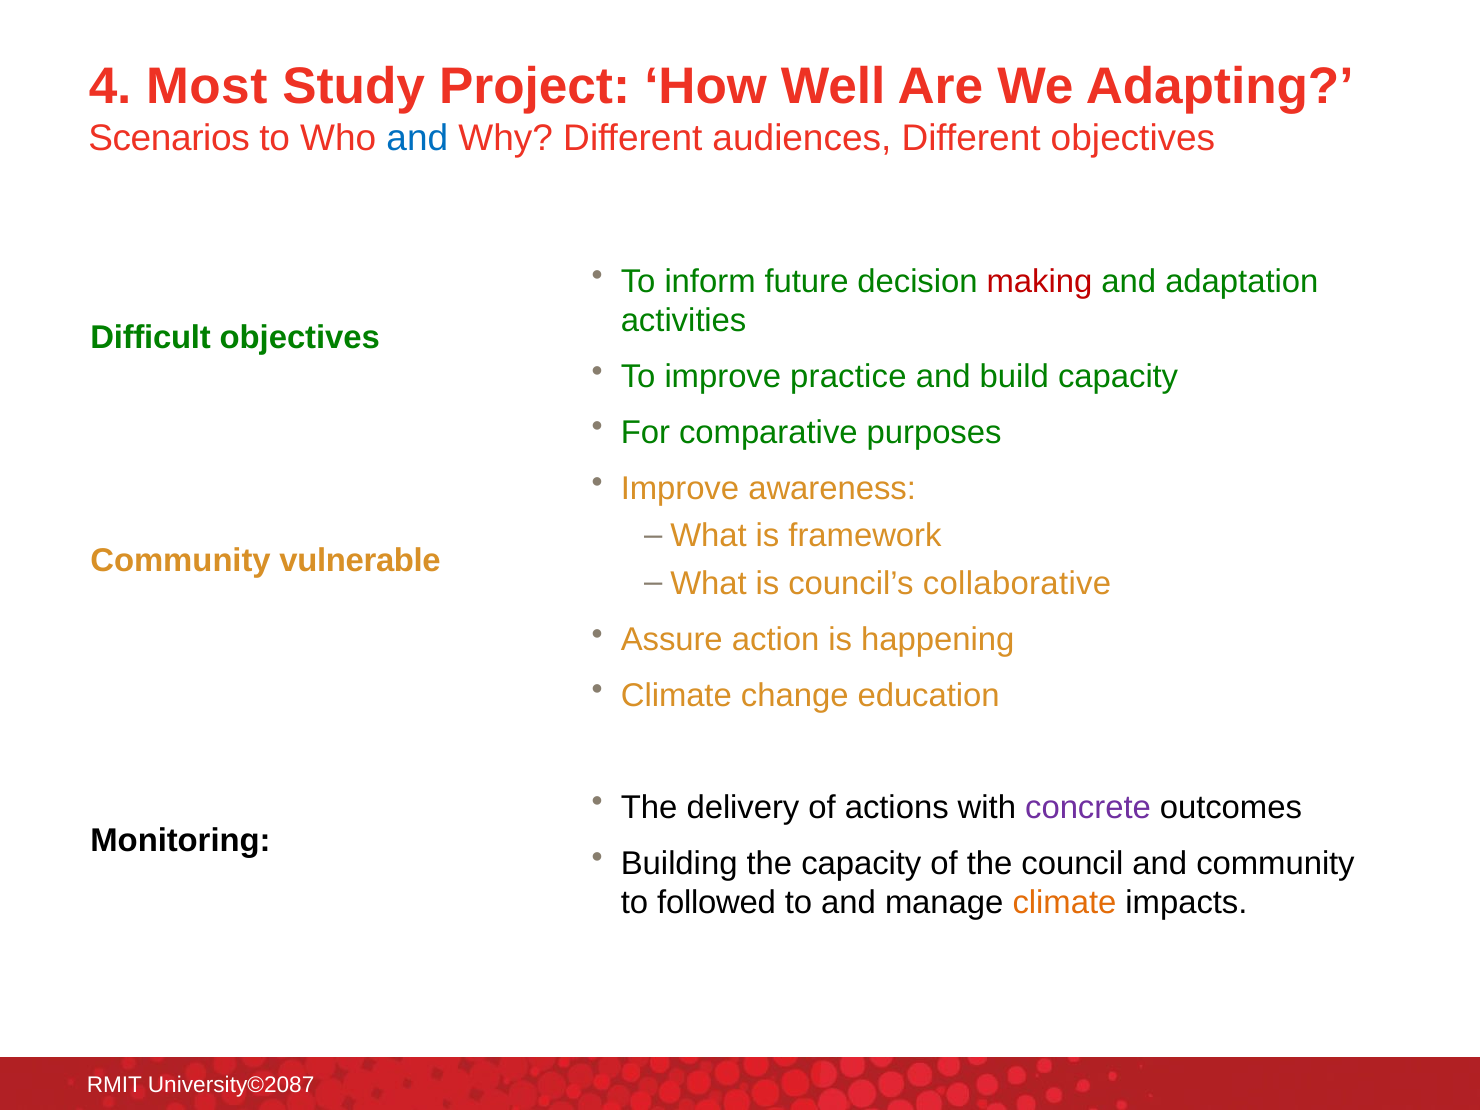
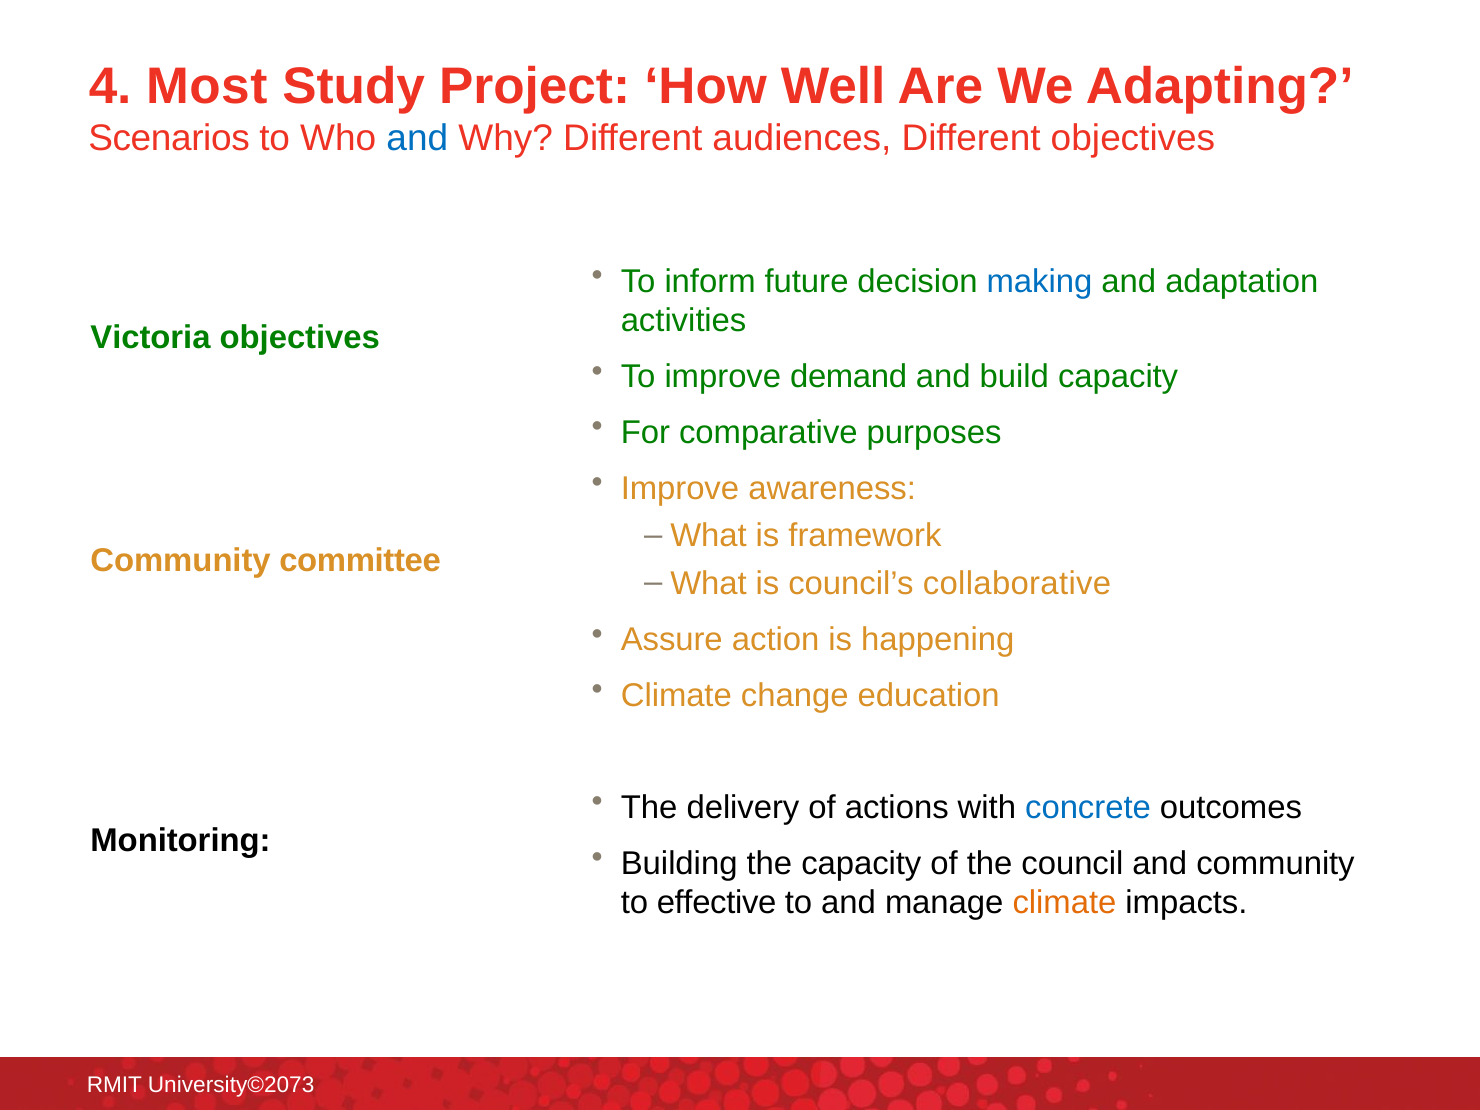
making colour: red -> blue
Difficult: Difficult -> Victoria
practice: practice -> demand
vulnerable: vulnerable -> committee
concrete colour: purple -> blue
followed: followed -> effective
University©2087: University©2087 -> University©2073
